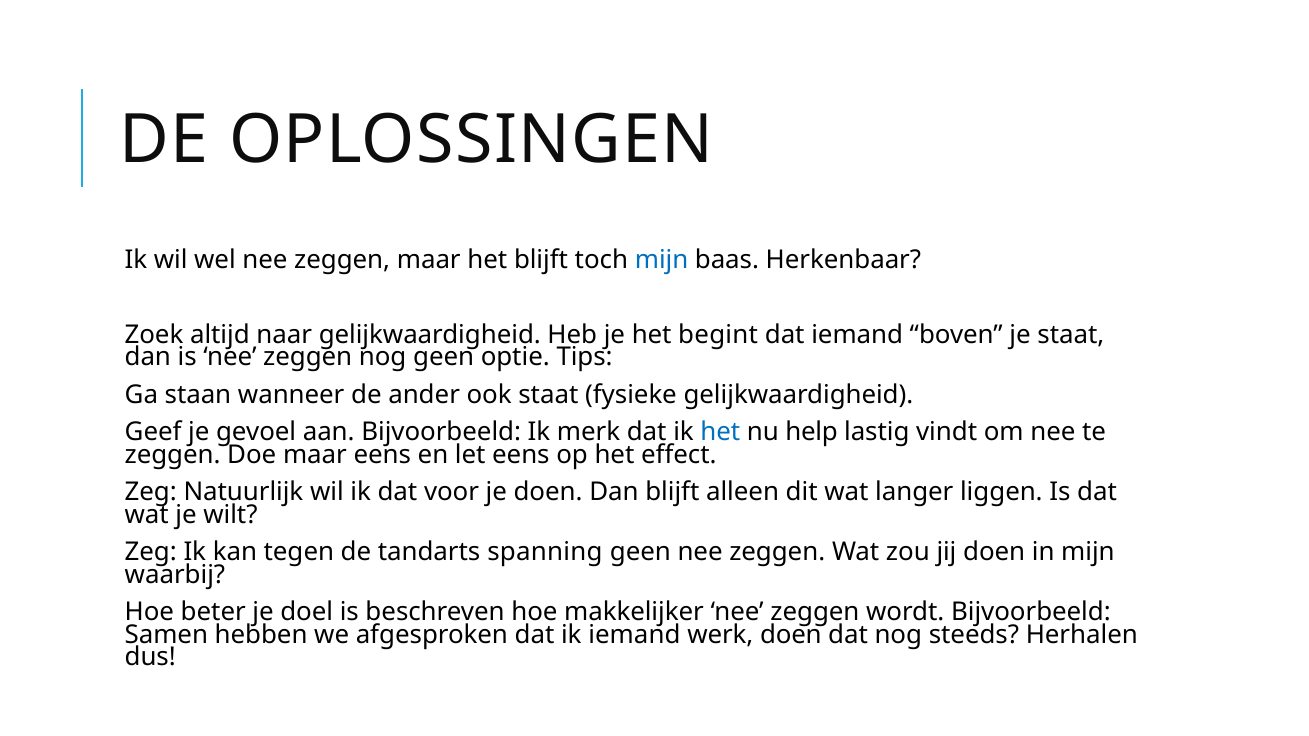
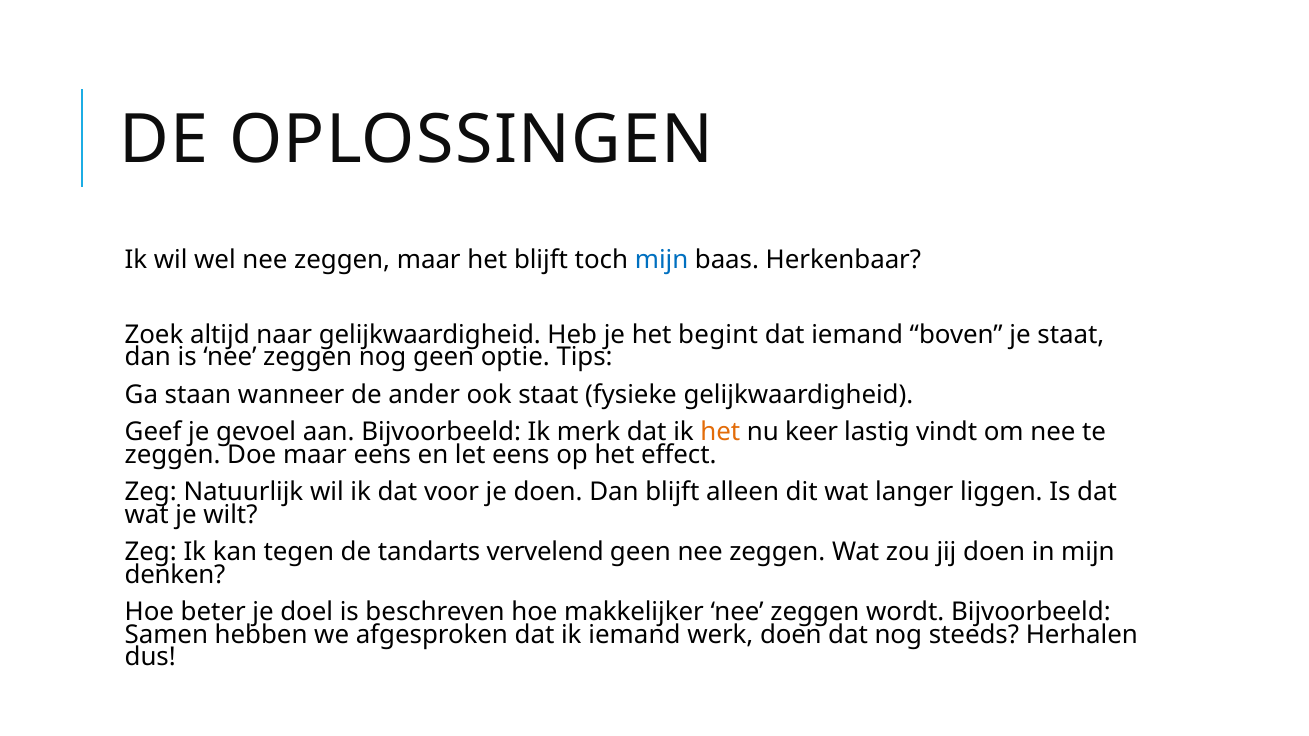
het at (720, 433) colour: blue -> orange
help: help -> keer
spanning: spanning -> vervelend
waarbij: waarbij -> denken
